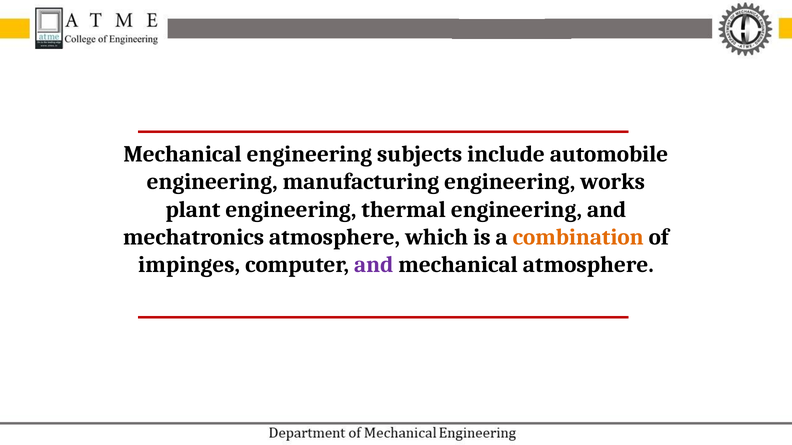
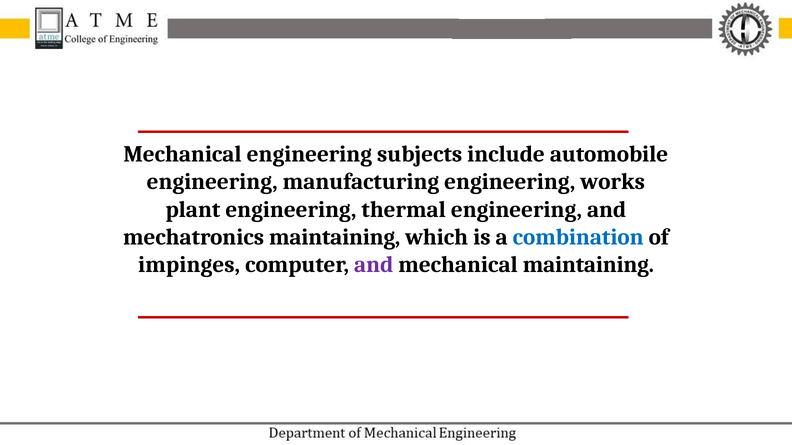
mechatronics atmosphere: atmosphere -> maintaining
combination colour: orange -> blue
mechanical atmosphere: atmosphere -> maintaining
